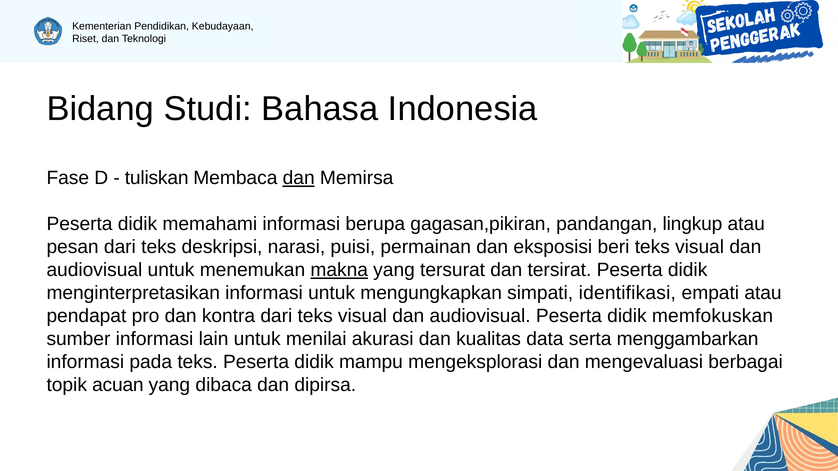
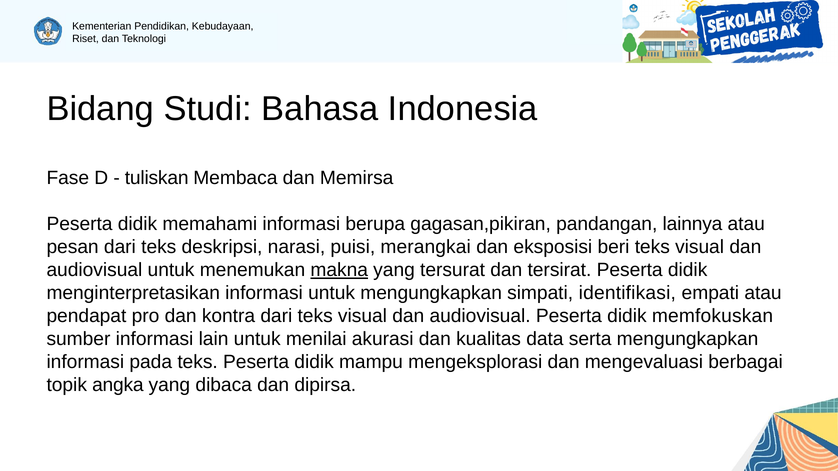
dan at (299, 178) underline: present -> none
lingkup: lingkup -> lainnya
permainan: permainan -> merangkai
serta menggambarkan: menggambarkan -> mengungkapkan
acuan: acuan -> angka
